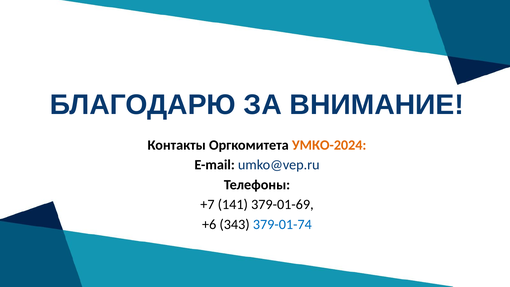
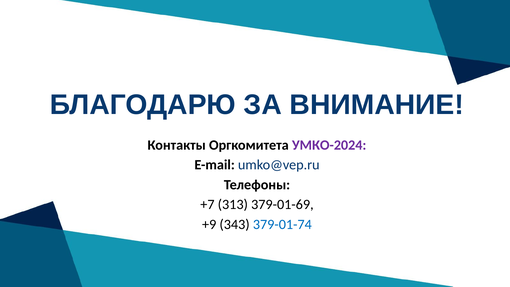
УМКО-2024 colour: orange -> purple
141: 141 -> 313
+6: +6 -> +9
